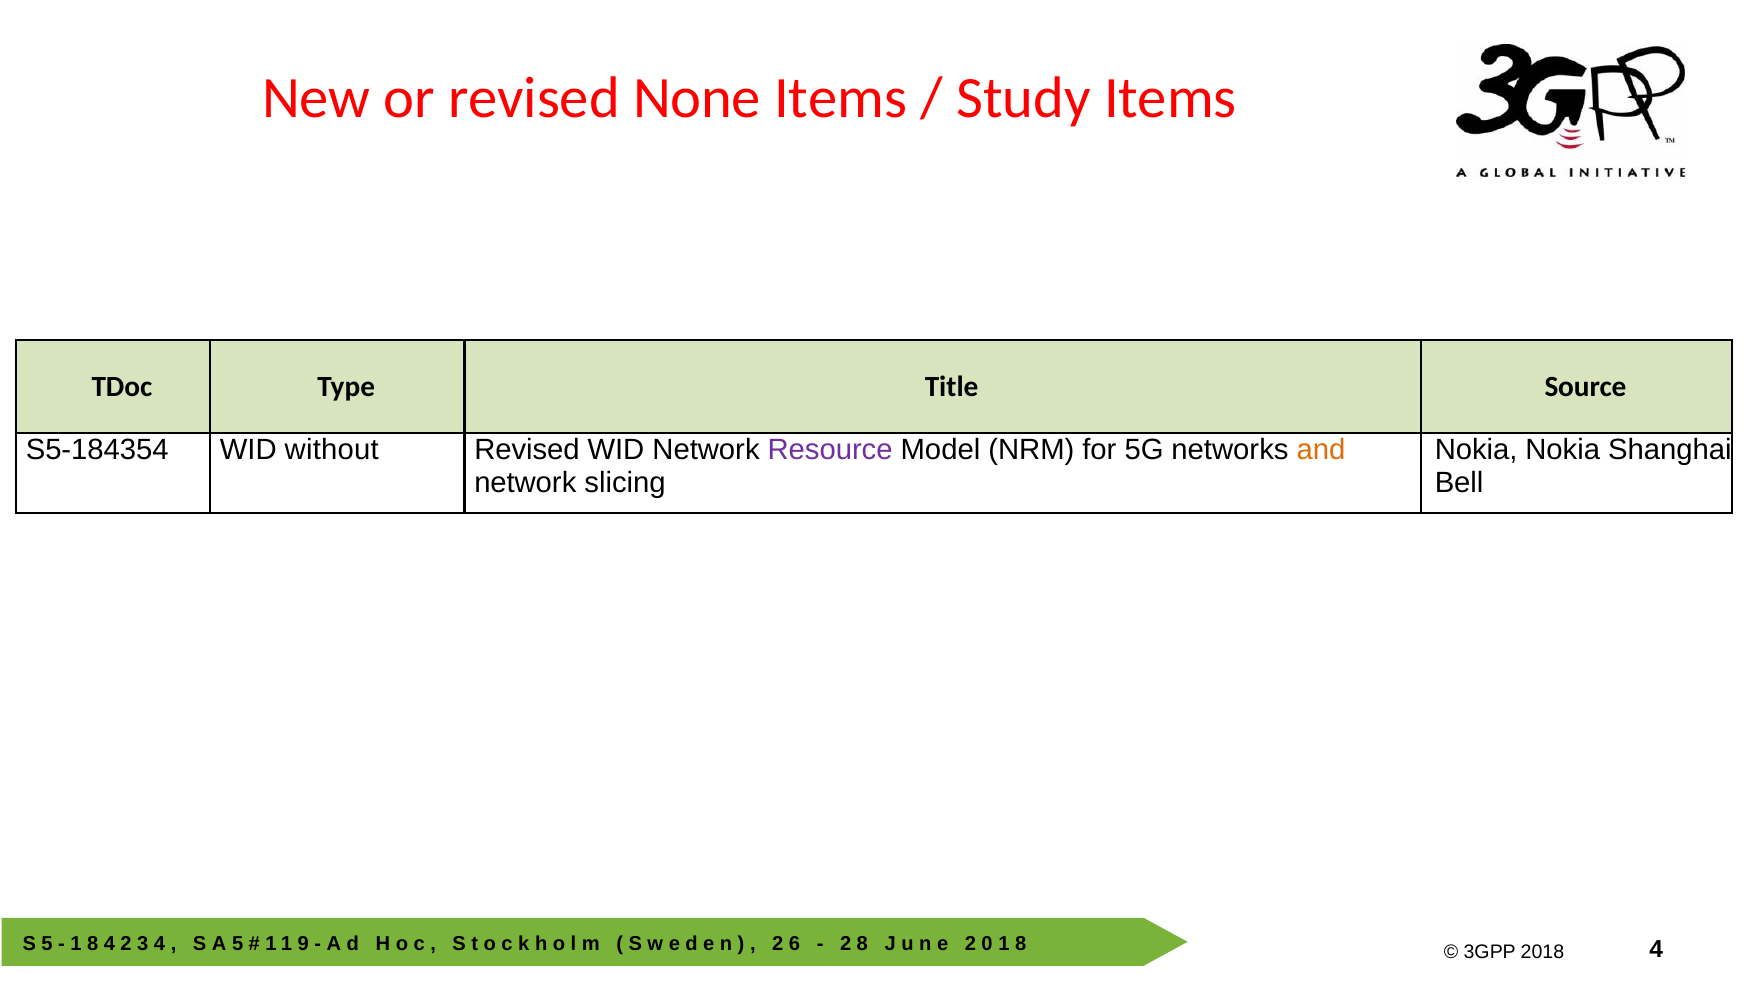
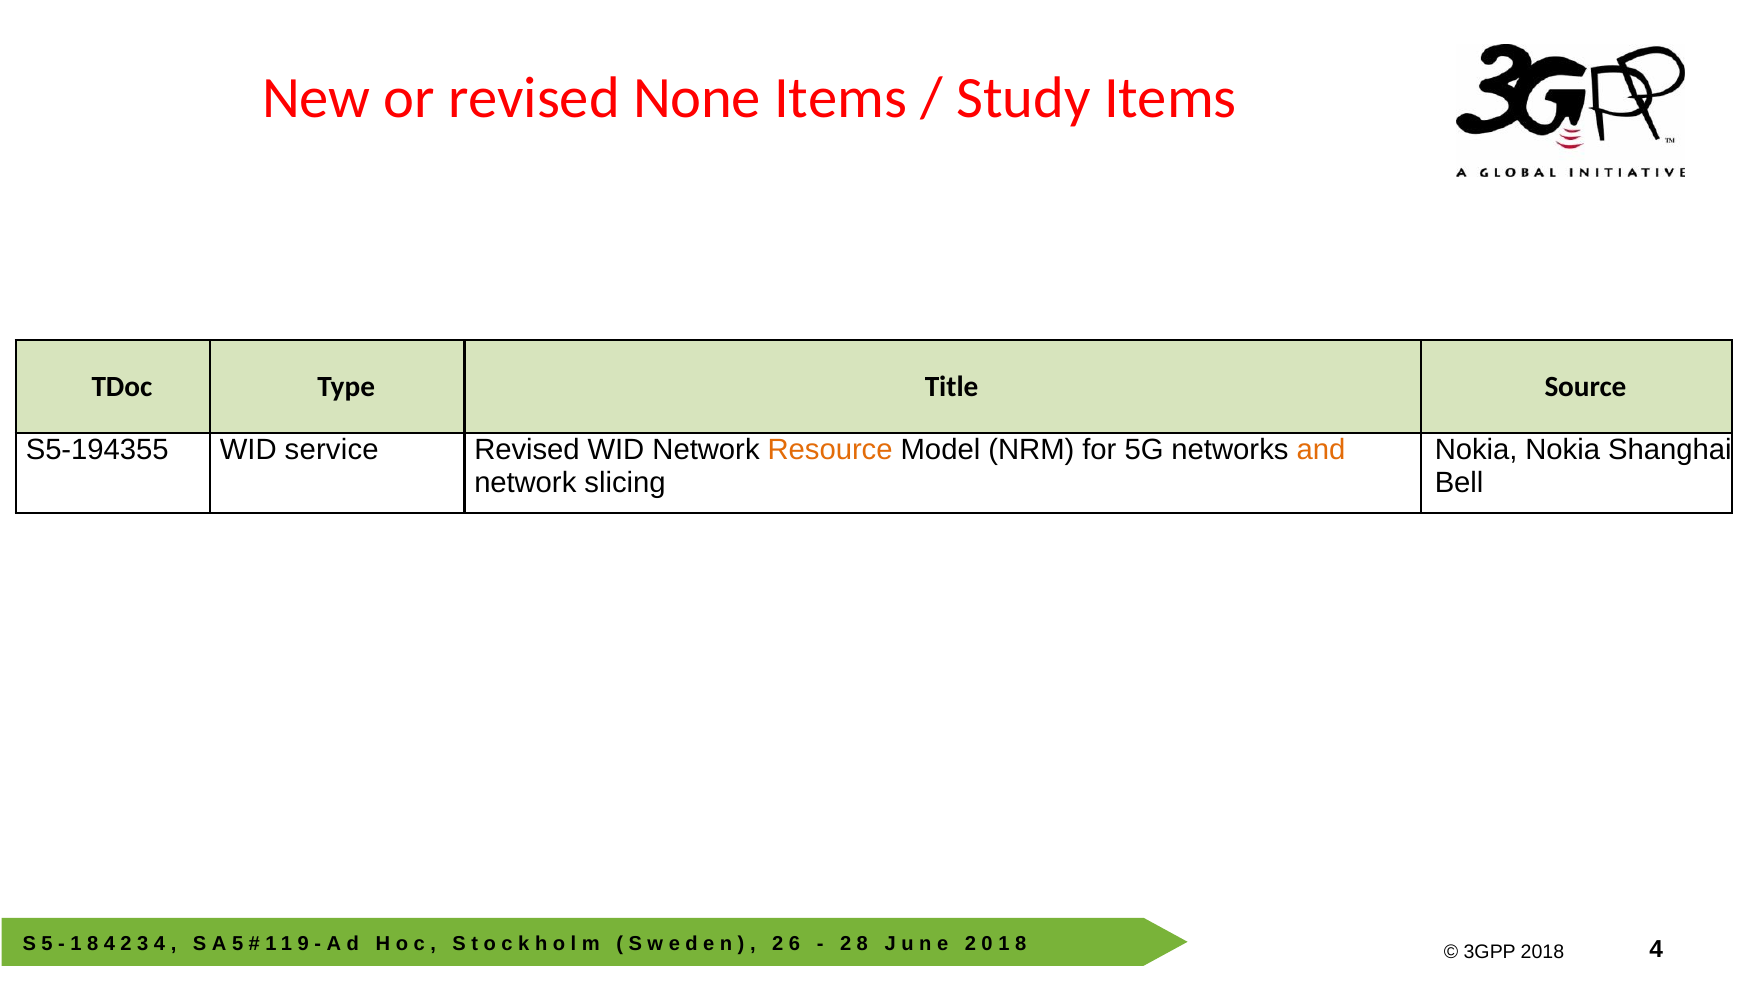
S5-184354: S5-184354 -> S5-194355
without: without -> service
Resource colour: purple -> orange
